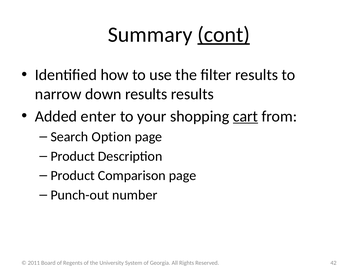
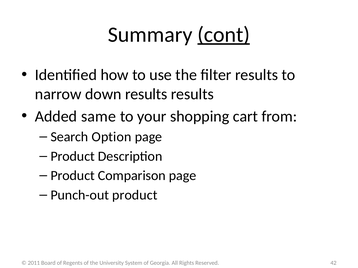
enter: enter -> same
cart underline: present -> none
Punch-out number: number -> product
